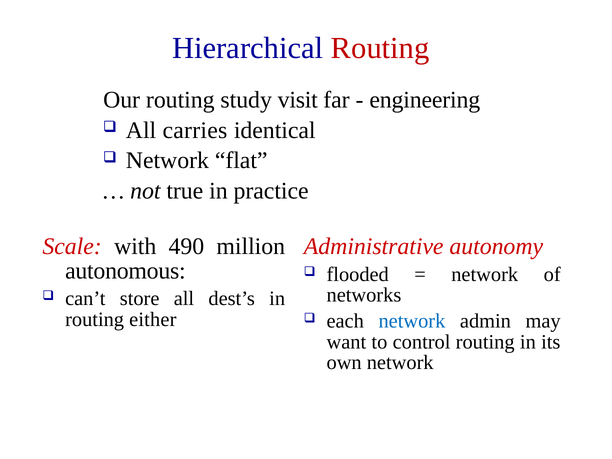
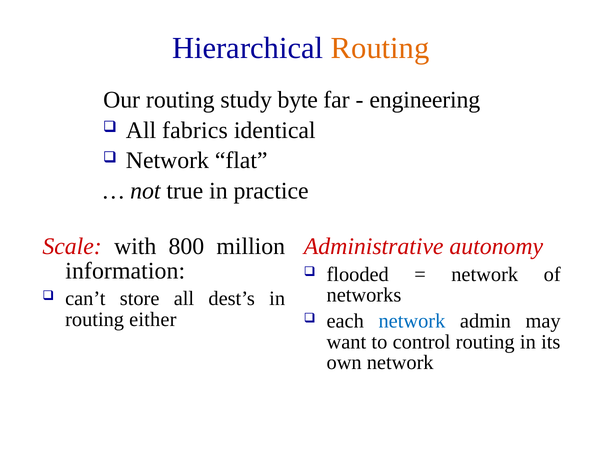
Routing at (380, 48) colour: red -> orange
visit: visit -> byte
carries: carries -> fabrics
490: 490 -> 800
autonomous: autonomous -> information
